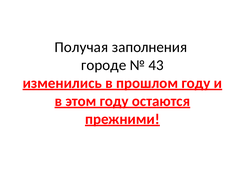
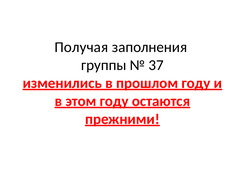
городе: городе -> группы
43: 43 -> 37
